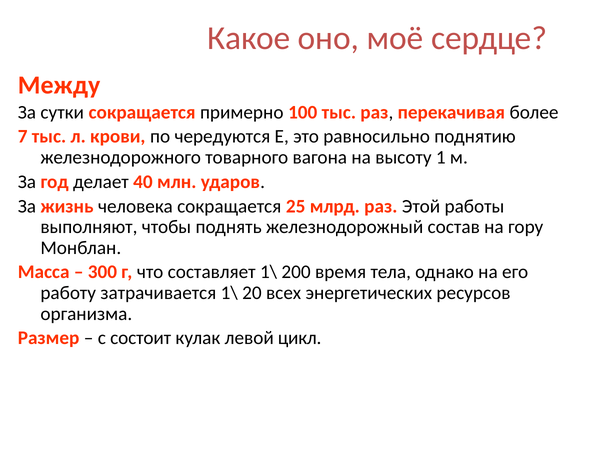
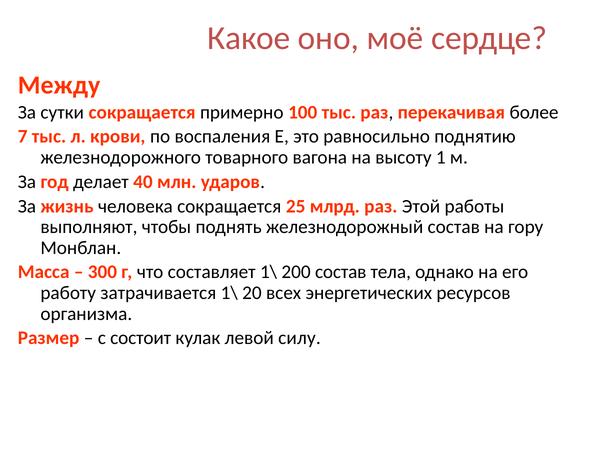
чередуются: чередуются -> воспаления
200 время: время -> состав
цикл: цикл -> силу
